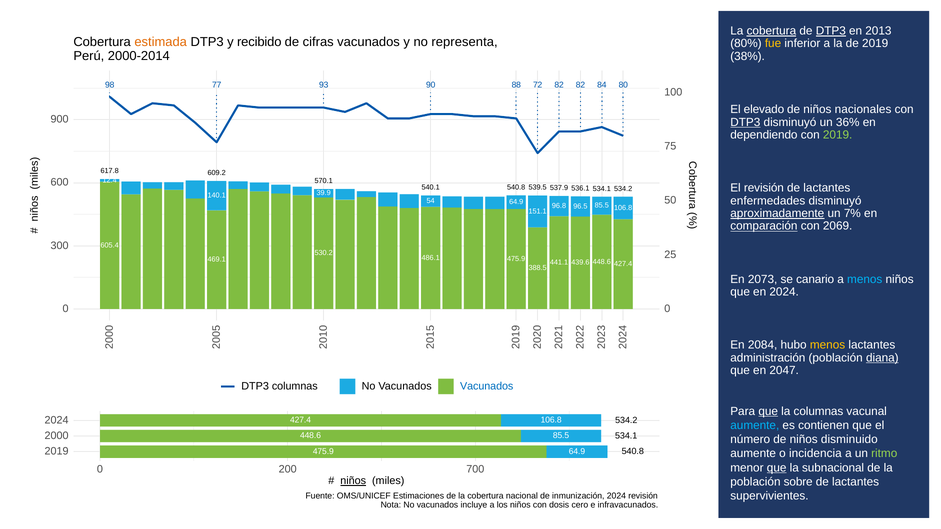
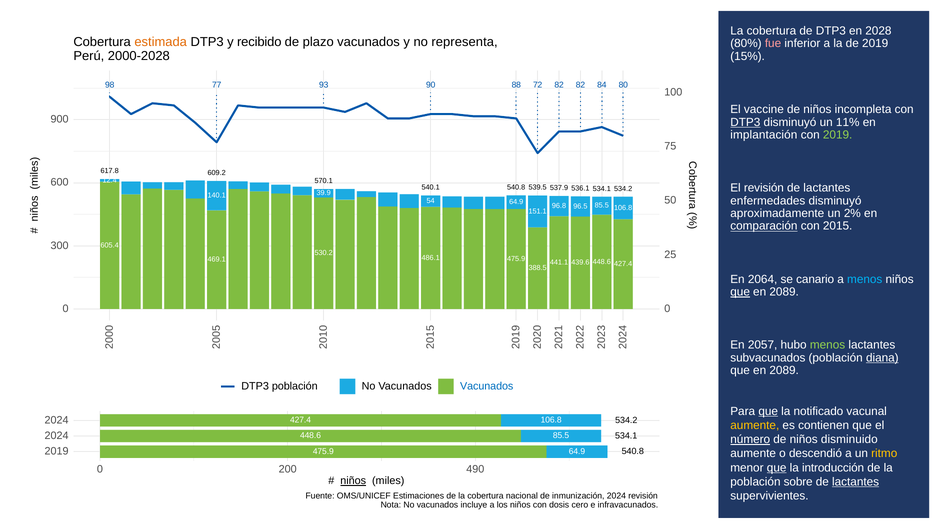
cobertura at (771, 31) underline: present -> none
DTP3 at (831, 31) underline: present -> none
2013: 2013 -> 2028
cifras: cifras -> plazo
fue colour: yellow -> pink
2000-2014: 2000-2014 -> 2000-2028
38%: 38% -> 15%
elevado: elevado -> vaccine
nacionales: nacionales -> incompleta
36%: 36% -> 11%
dependiendo: dependiendo -> implantación
aproximadamente underline: present -> none
7%: 7% -> 2%
2069: 2069 -> 2015
2073: 2073 -> 2064
que at (740, 292) underline: none -> present
2024 at (784, 292): 2024 -> 2089
2084: 2084 -> 2057
menos at (828, 345) colour: yellow -> light green
administración: administración -> subvacunados
2047 at (784, 371): 2047 -> 2089
DTP3 columnas: columnas -> población
la columnas: columnas -> notificado
aumente at (755, 426) colour: light blue -> yellow
2000 at (57, 436): 2000 -> 2024
número underline: none -> present
incidencia: incidencia -> descendió
ritmo colour: light green -> yellow
subnacional: subnacional -> introducción
700: 700 -> 490
lactantes at (856, 482) underline: none -> present
